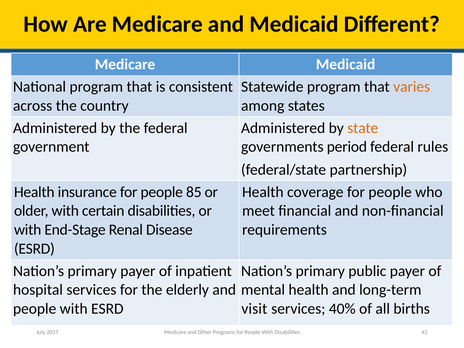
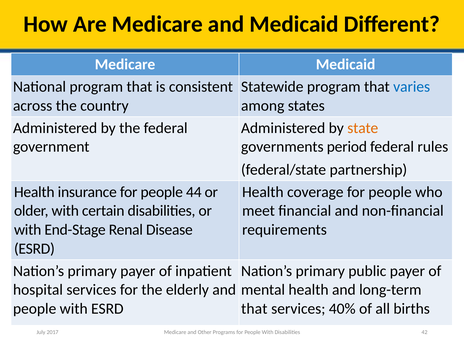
varies colour: orange -> blue
85: 85 -> 44
visit at (254, 309): visit -> that
